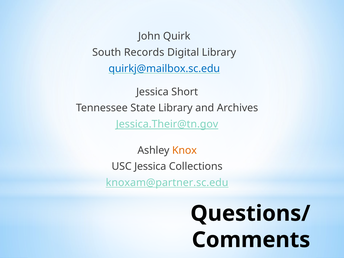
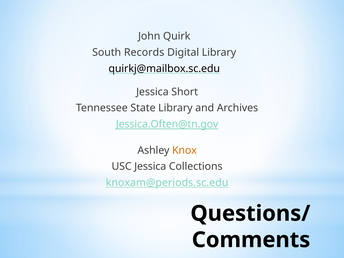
quirkj@mailbox.sc.edu colour: blue -> black
Jessica.Their@tn.gov: Jessica.Their@tn.gov -> Jessica.Often@tn.gov
knoxam@partner.sc.edu: knoxam@partner.sc.edu -> knoxam@periods.sc.edu
